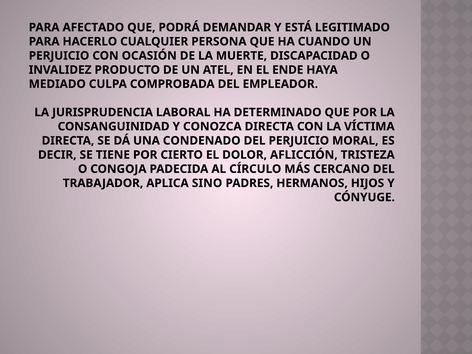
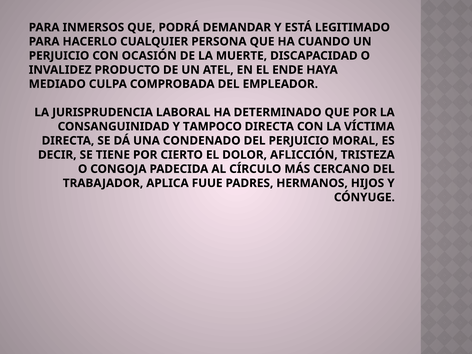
AFECTADO: AFECTADO -> INMERSOS
CONOZCA: CONOZCA -> TAMPOCO
SINO: SINO -> FUUE
